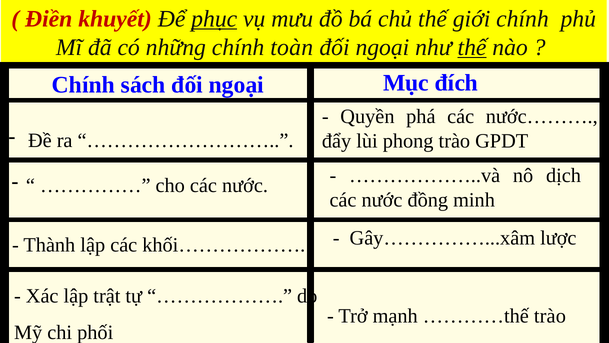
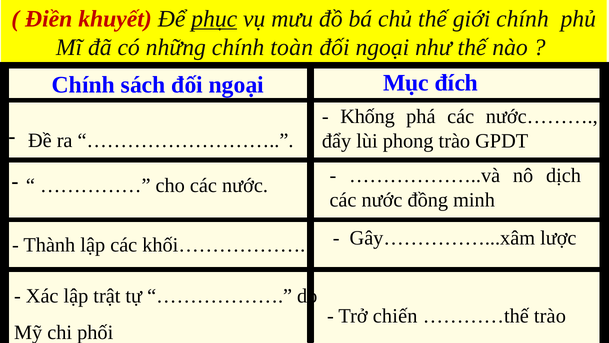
thế at (472, 47) underline: present -> none
Quyền: Quyền -> Khống
mạnh: mạnh -> chiến
